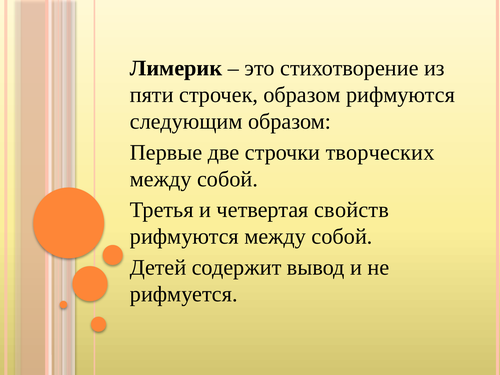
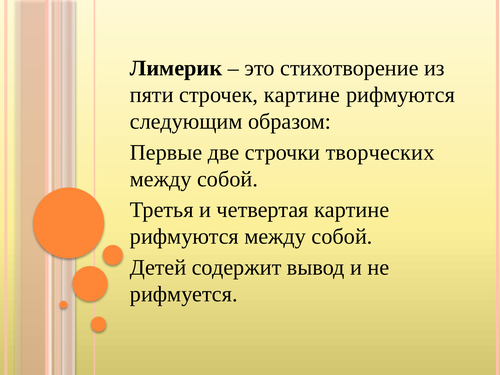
строчек образом: образом -> картине
четвертая свойств: свойств -> картине
